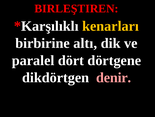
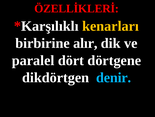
BIRLEŞTIREN: BIRLEŞTIREN -> ÖZELLİKLERİ
altı: altı -> alır
denir colour: pink -> light blue
